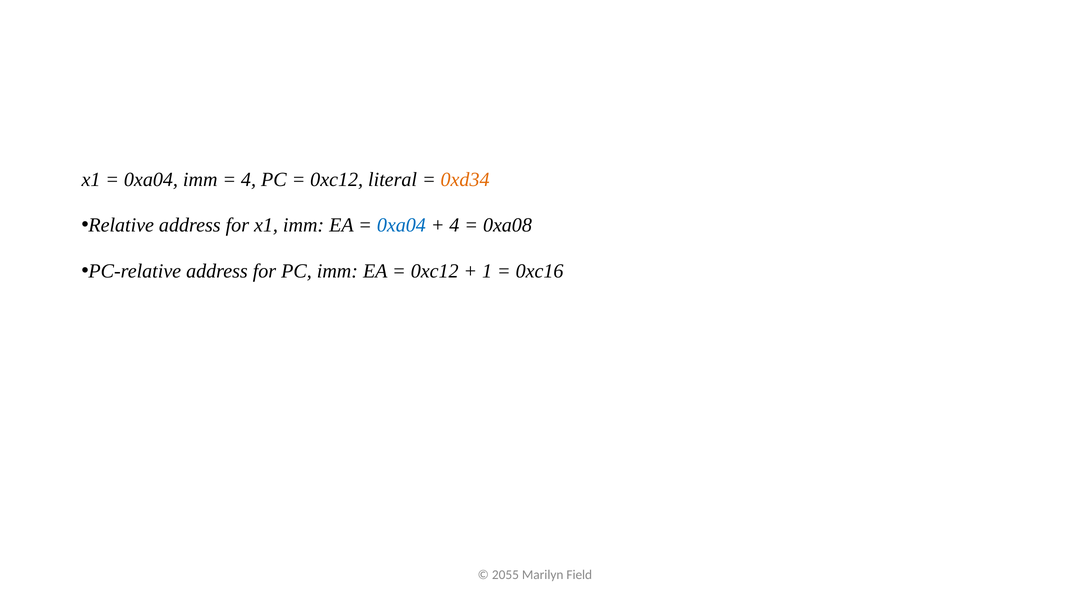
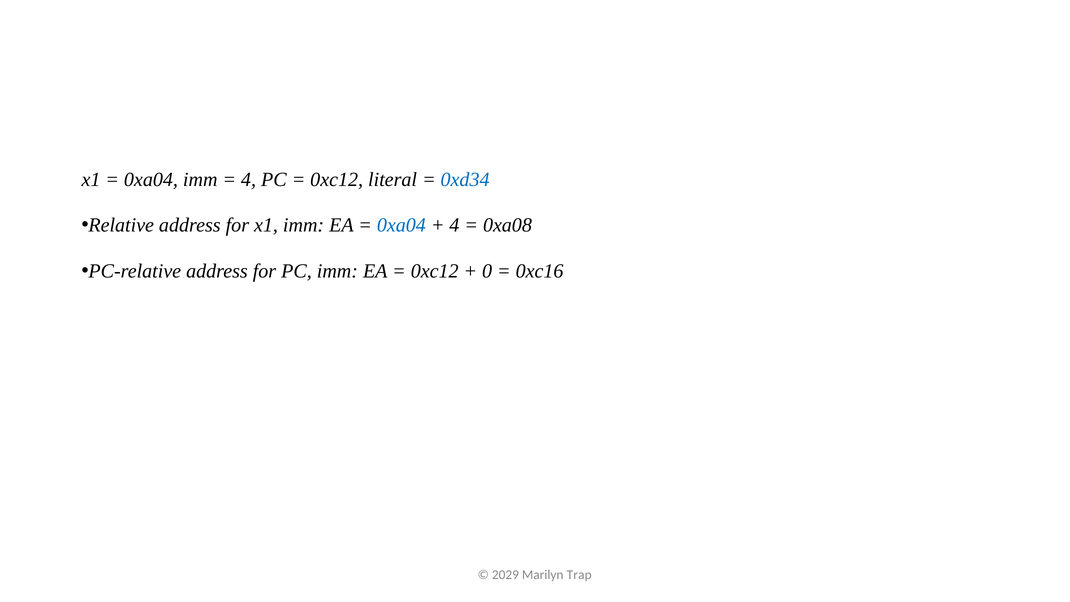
0xd34 colour: orange -> blue
1: 1 -> 0
2055: 2055 -> 2029
Field: Field -> Trap
